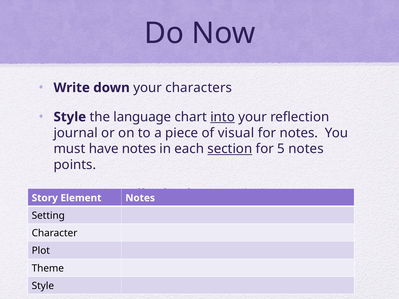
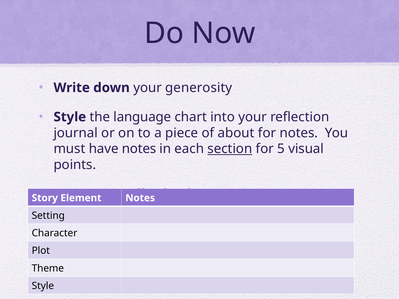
characters: characters -> generosity
into underline: present -> none
visual: visual -> about
5 notes: notes -> visual
